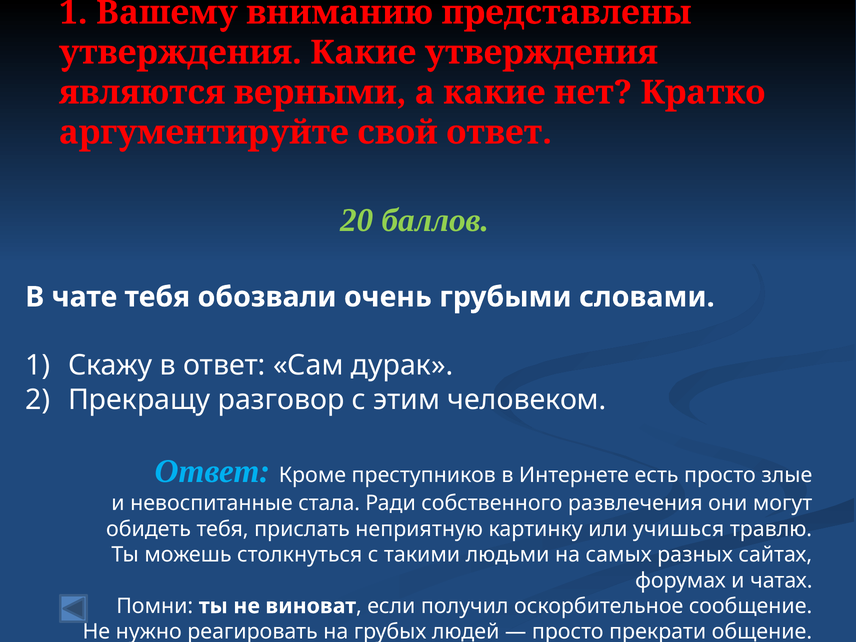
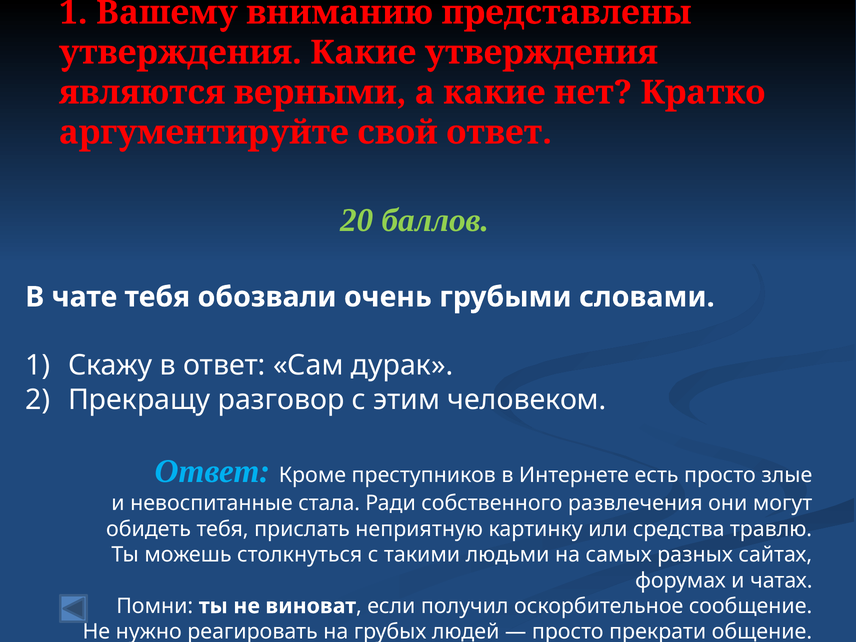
учишься: учишься -> средства
